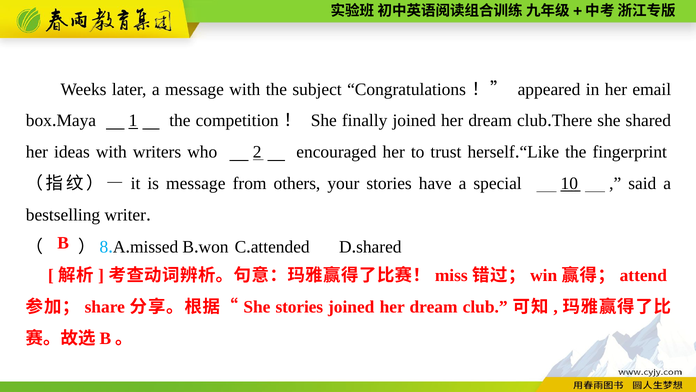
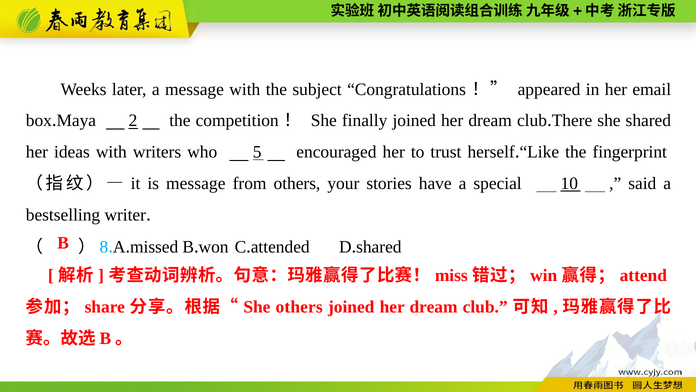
1: 1 -> 2
2: 2 -> 5
She stories: stories -> others
